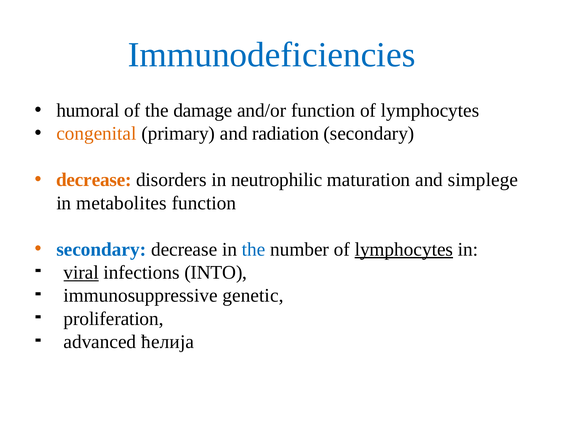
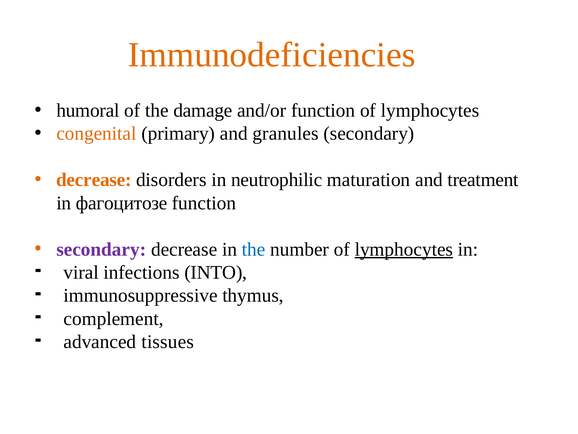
Immunodeficiencies colour: blue -> orange
radiation: radiation -> granules
simplege: simplege -> treatment
metabolites: metabolites -> фагоцитозе
secondary at (101, 249) colour: blue -> purple
viral underline: present -> none
genetic: genetic -> thymus
proliferation: proliferation -> complement
ћелија: ћелија -> tissues
